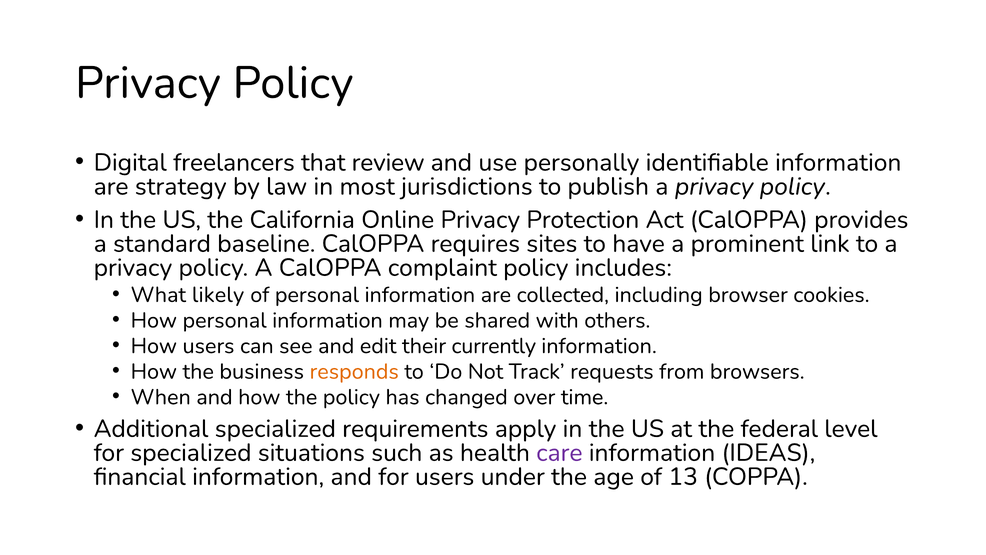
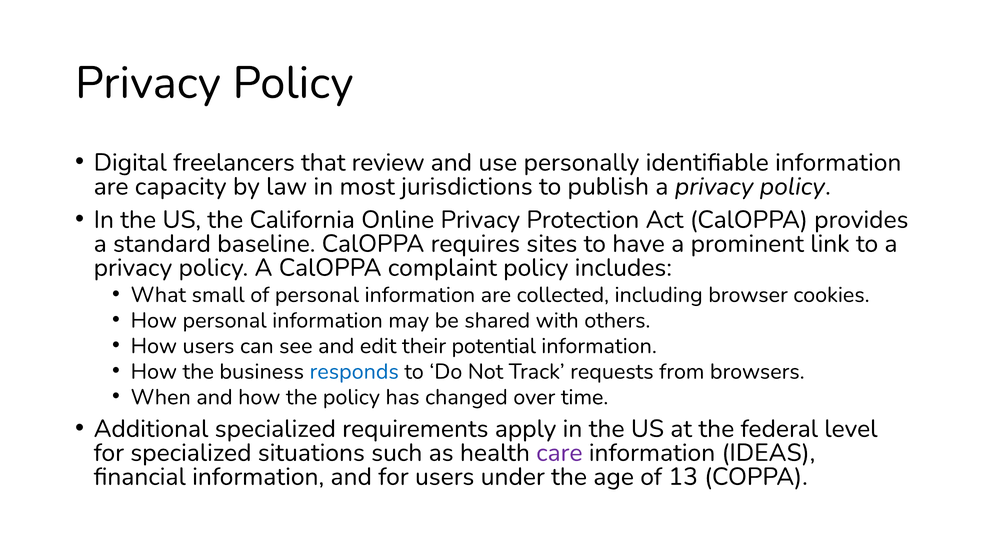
strategy: strategy -> capacity
likely: likely -> small
currently: currently -> potential
responds colour: orange -> blue
